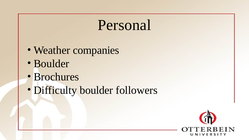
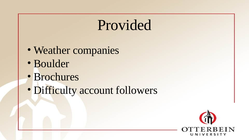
Personal: Personal -> Provided
Difficulty boulder: boulder -> account
